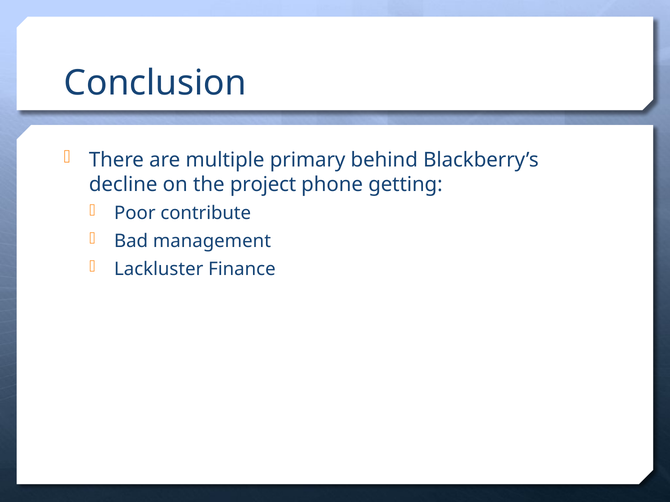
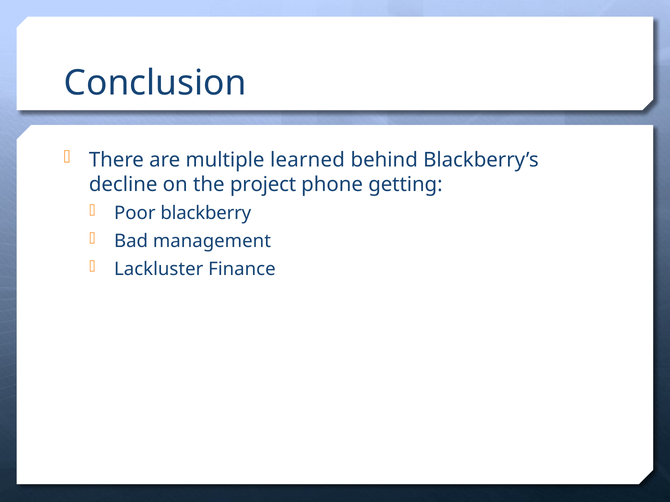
primary: primary -> learned
contribute: contribute -> blackberry
